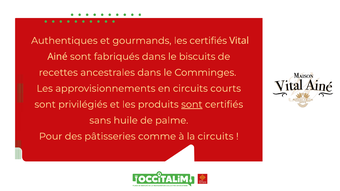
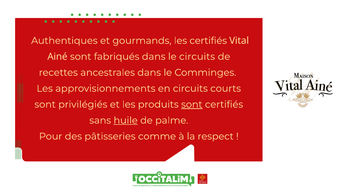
le biscuits: biscuits -> circuits
huile underline: none -> present
la circuits: circuits -> respect
